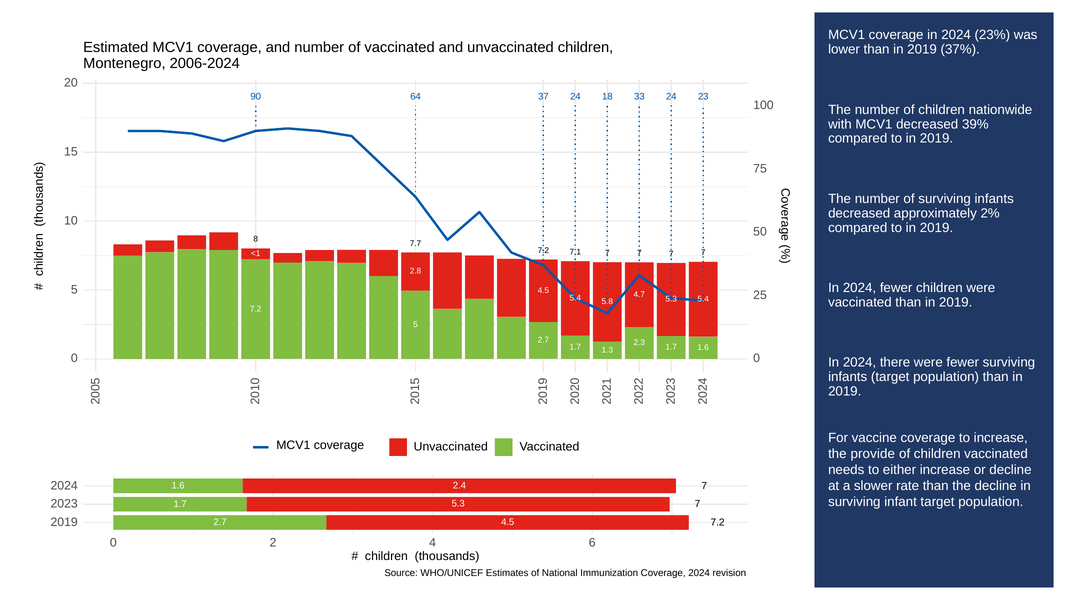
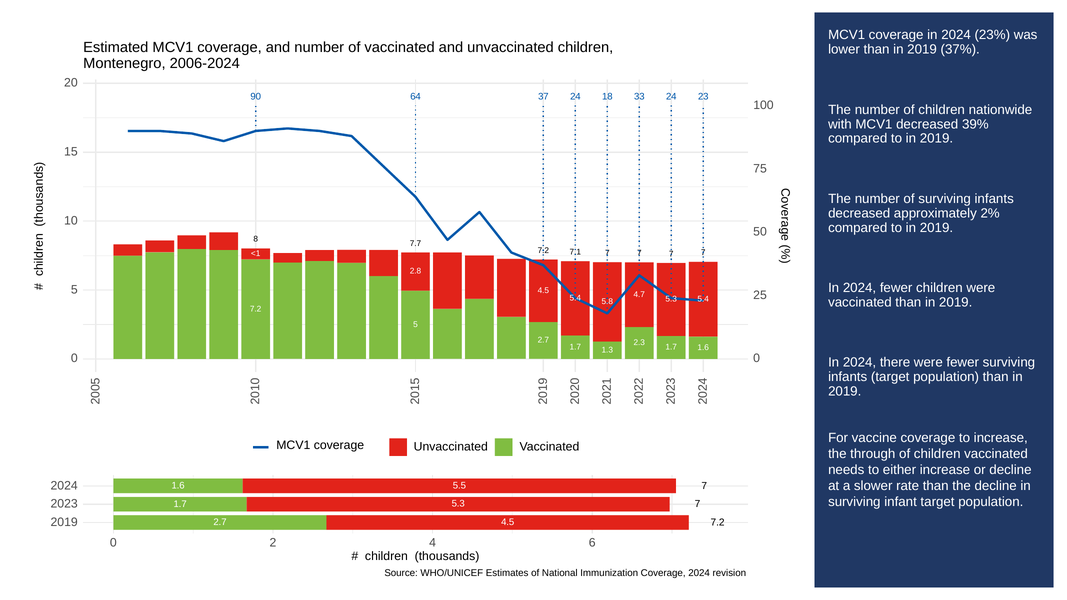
provide: provide -> through
2.4: 2.4 -> 5.5
